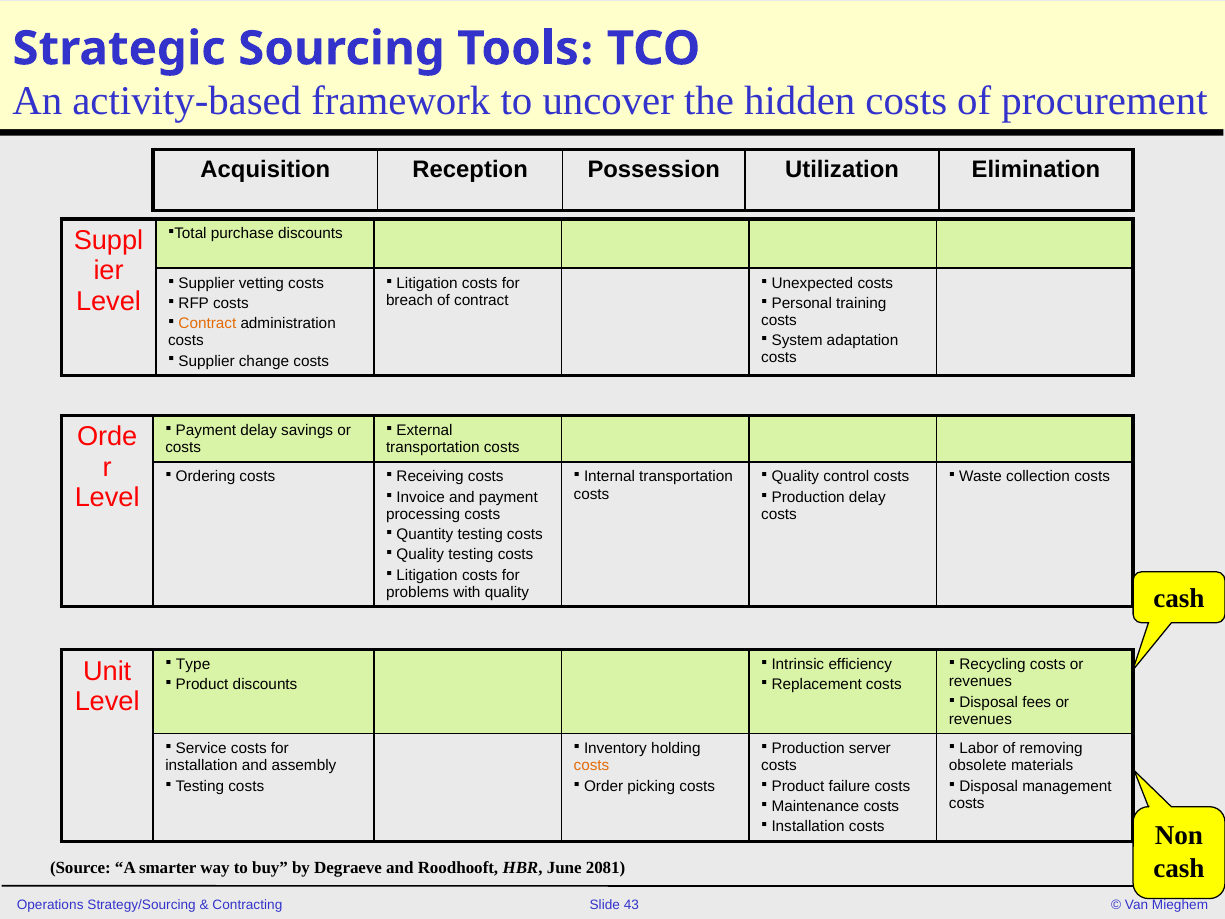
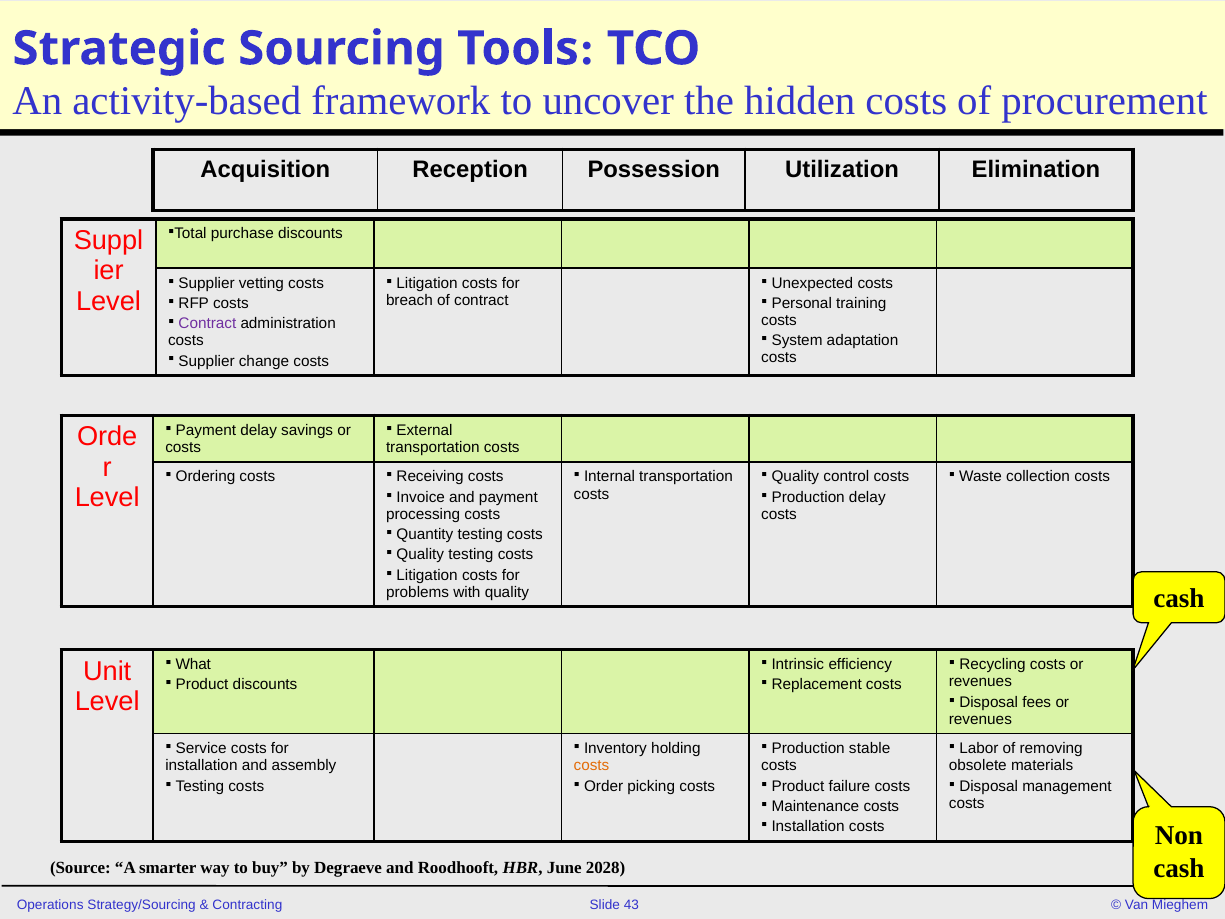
Contract at (207, 323) colour: orange -> purple
Type: Type -> What
server: server -> stable
2081: 2081 -> 2028
